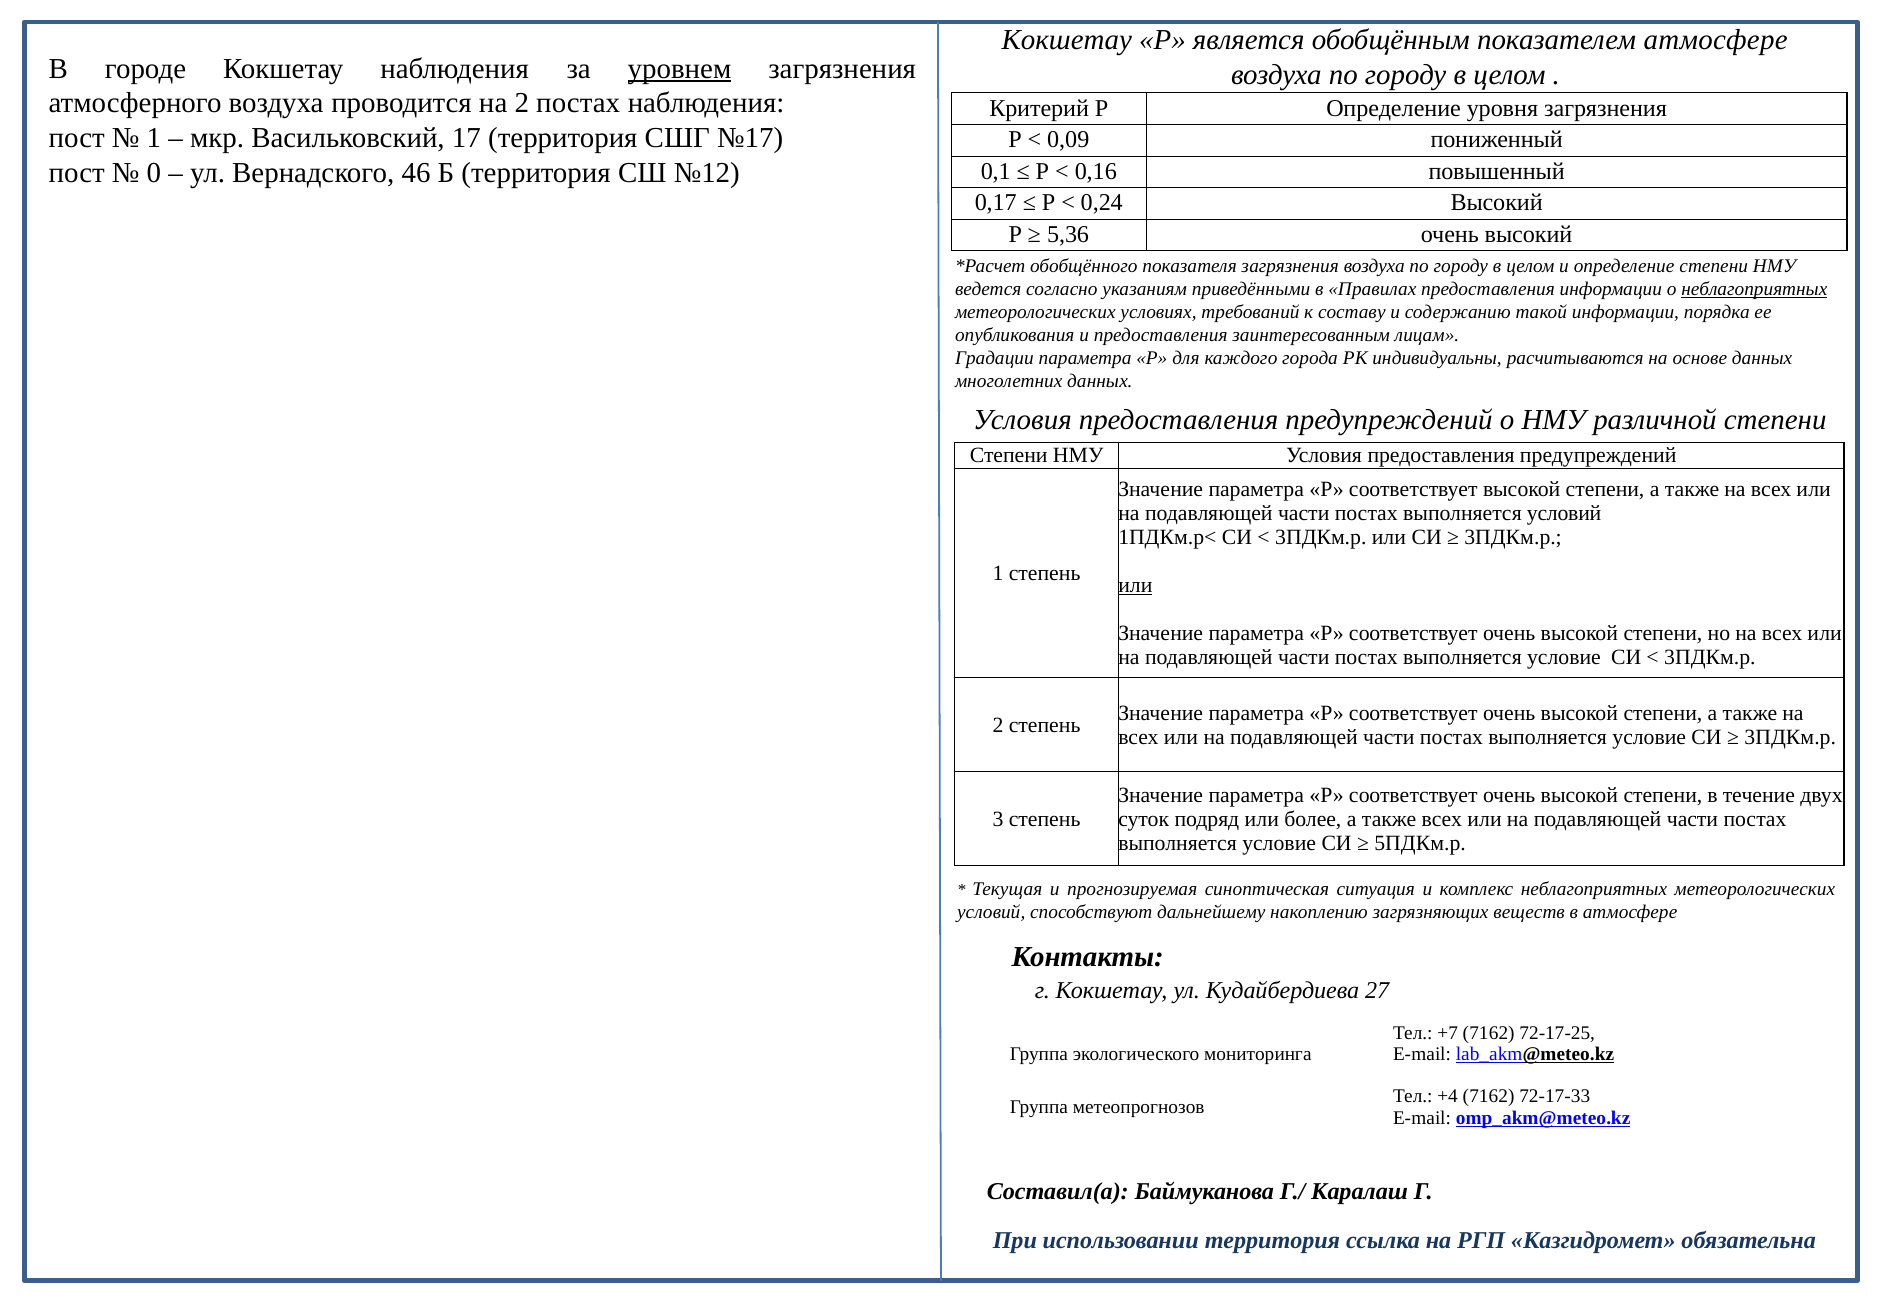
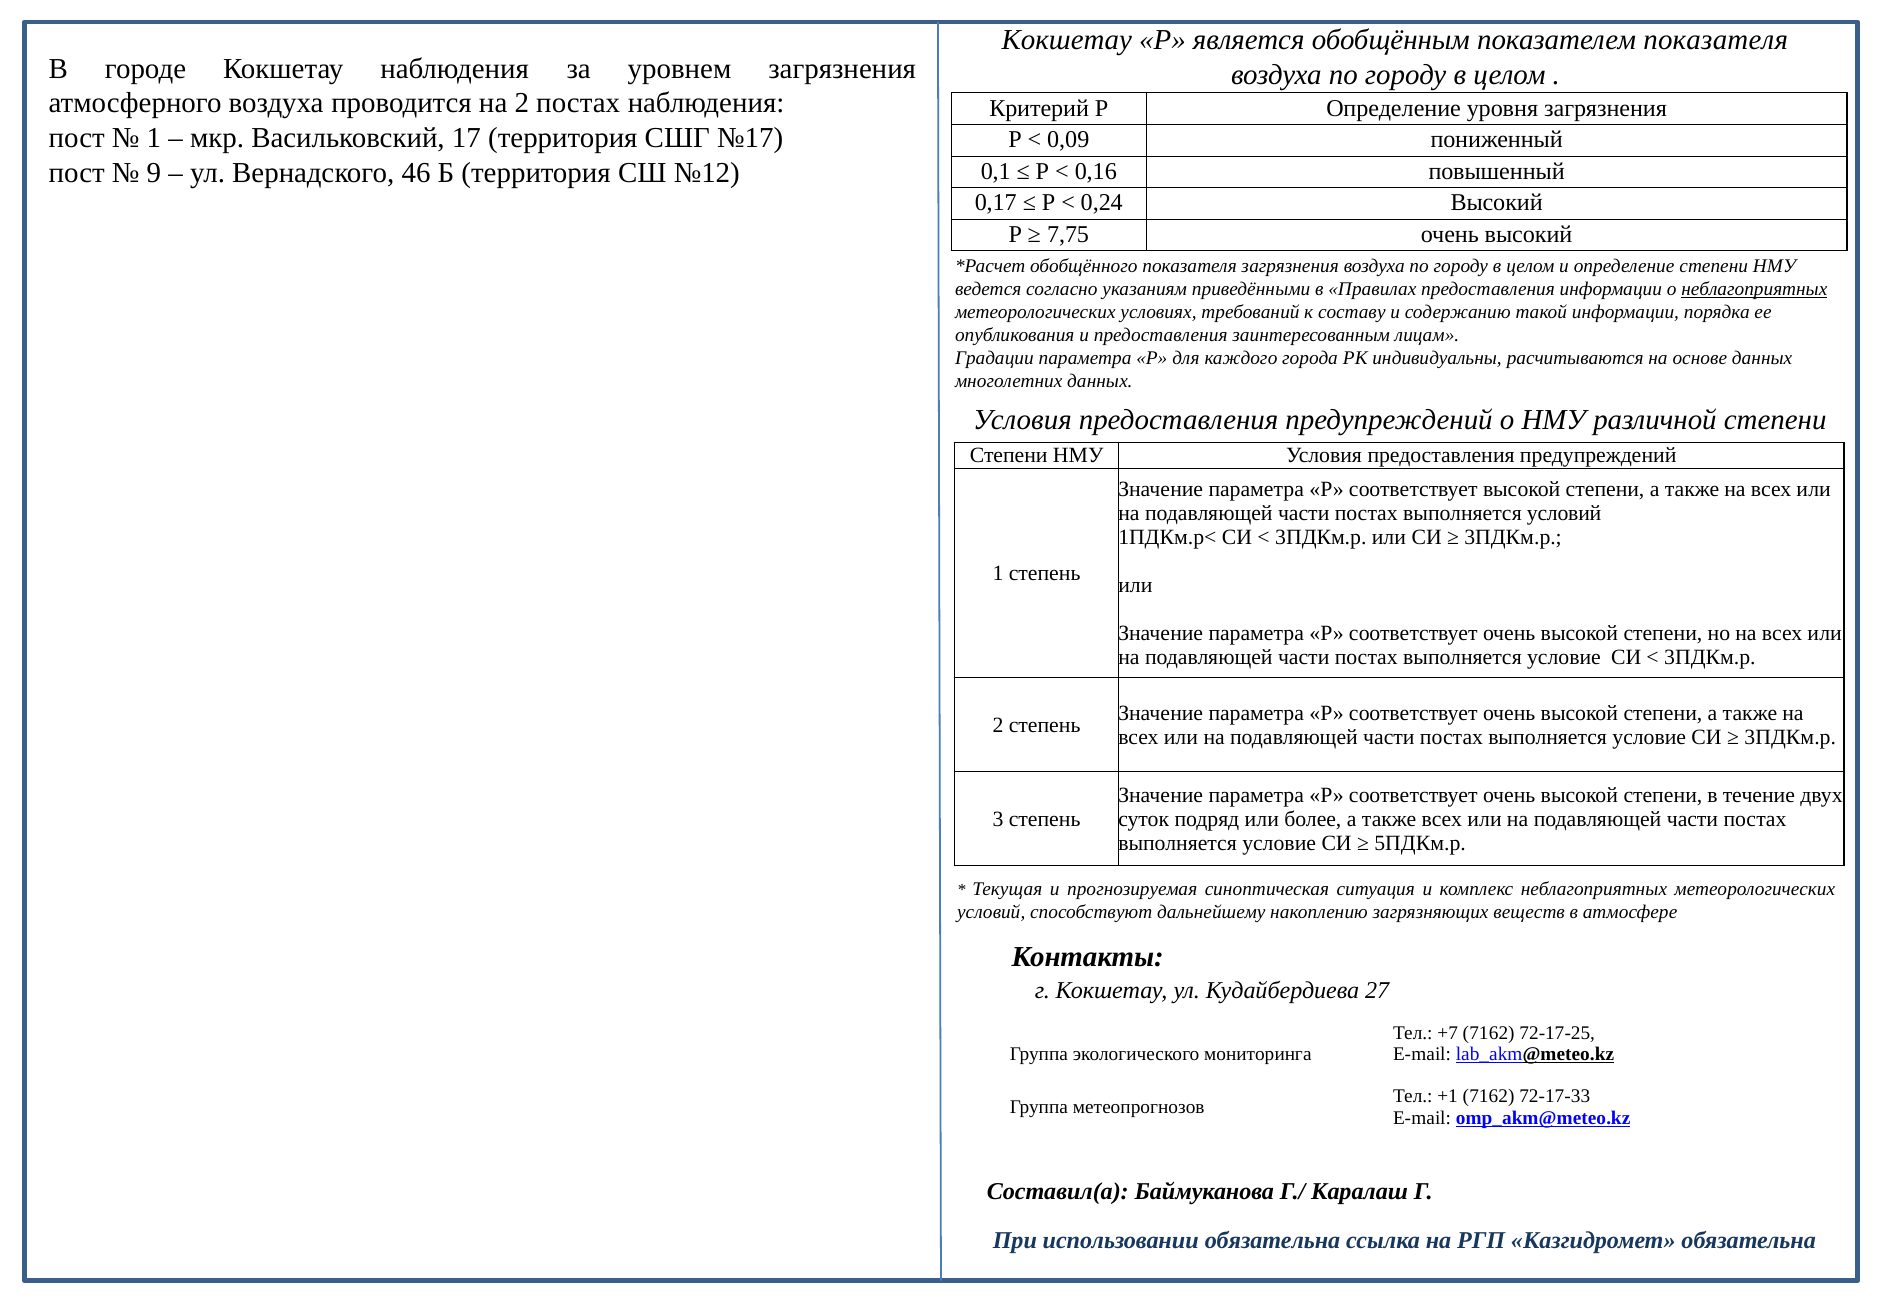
показателем атмосфере: атмосфере -> показателя
уровнем underline: present -> none
0: 0 -> 9
5,36: 5,36 -> 7,75
или at (1135, 585) underline: present -> none
+4: +4 -> +1
использовании территория: территория -> обязательна
